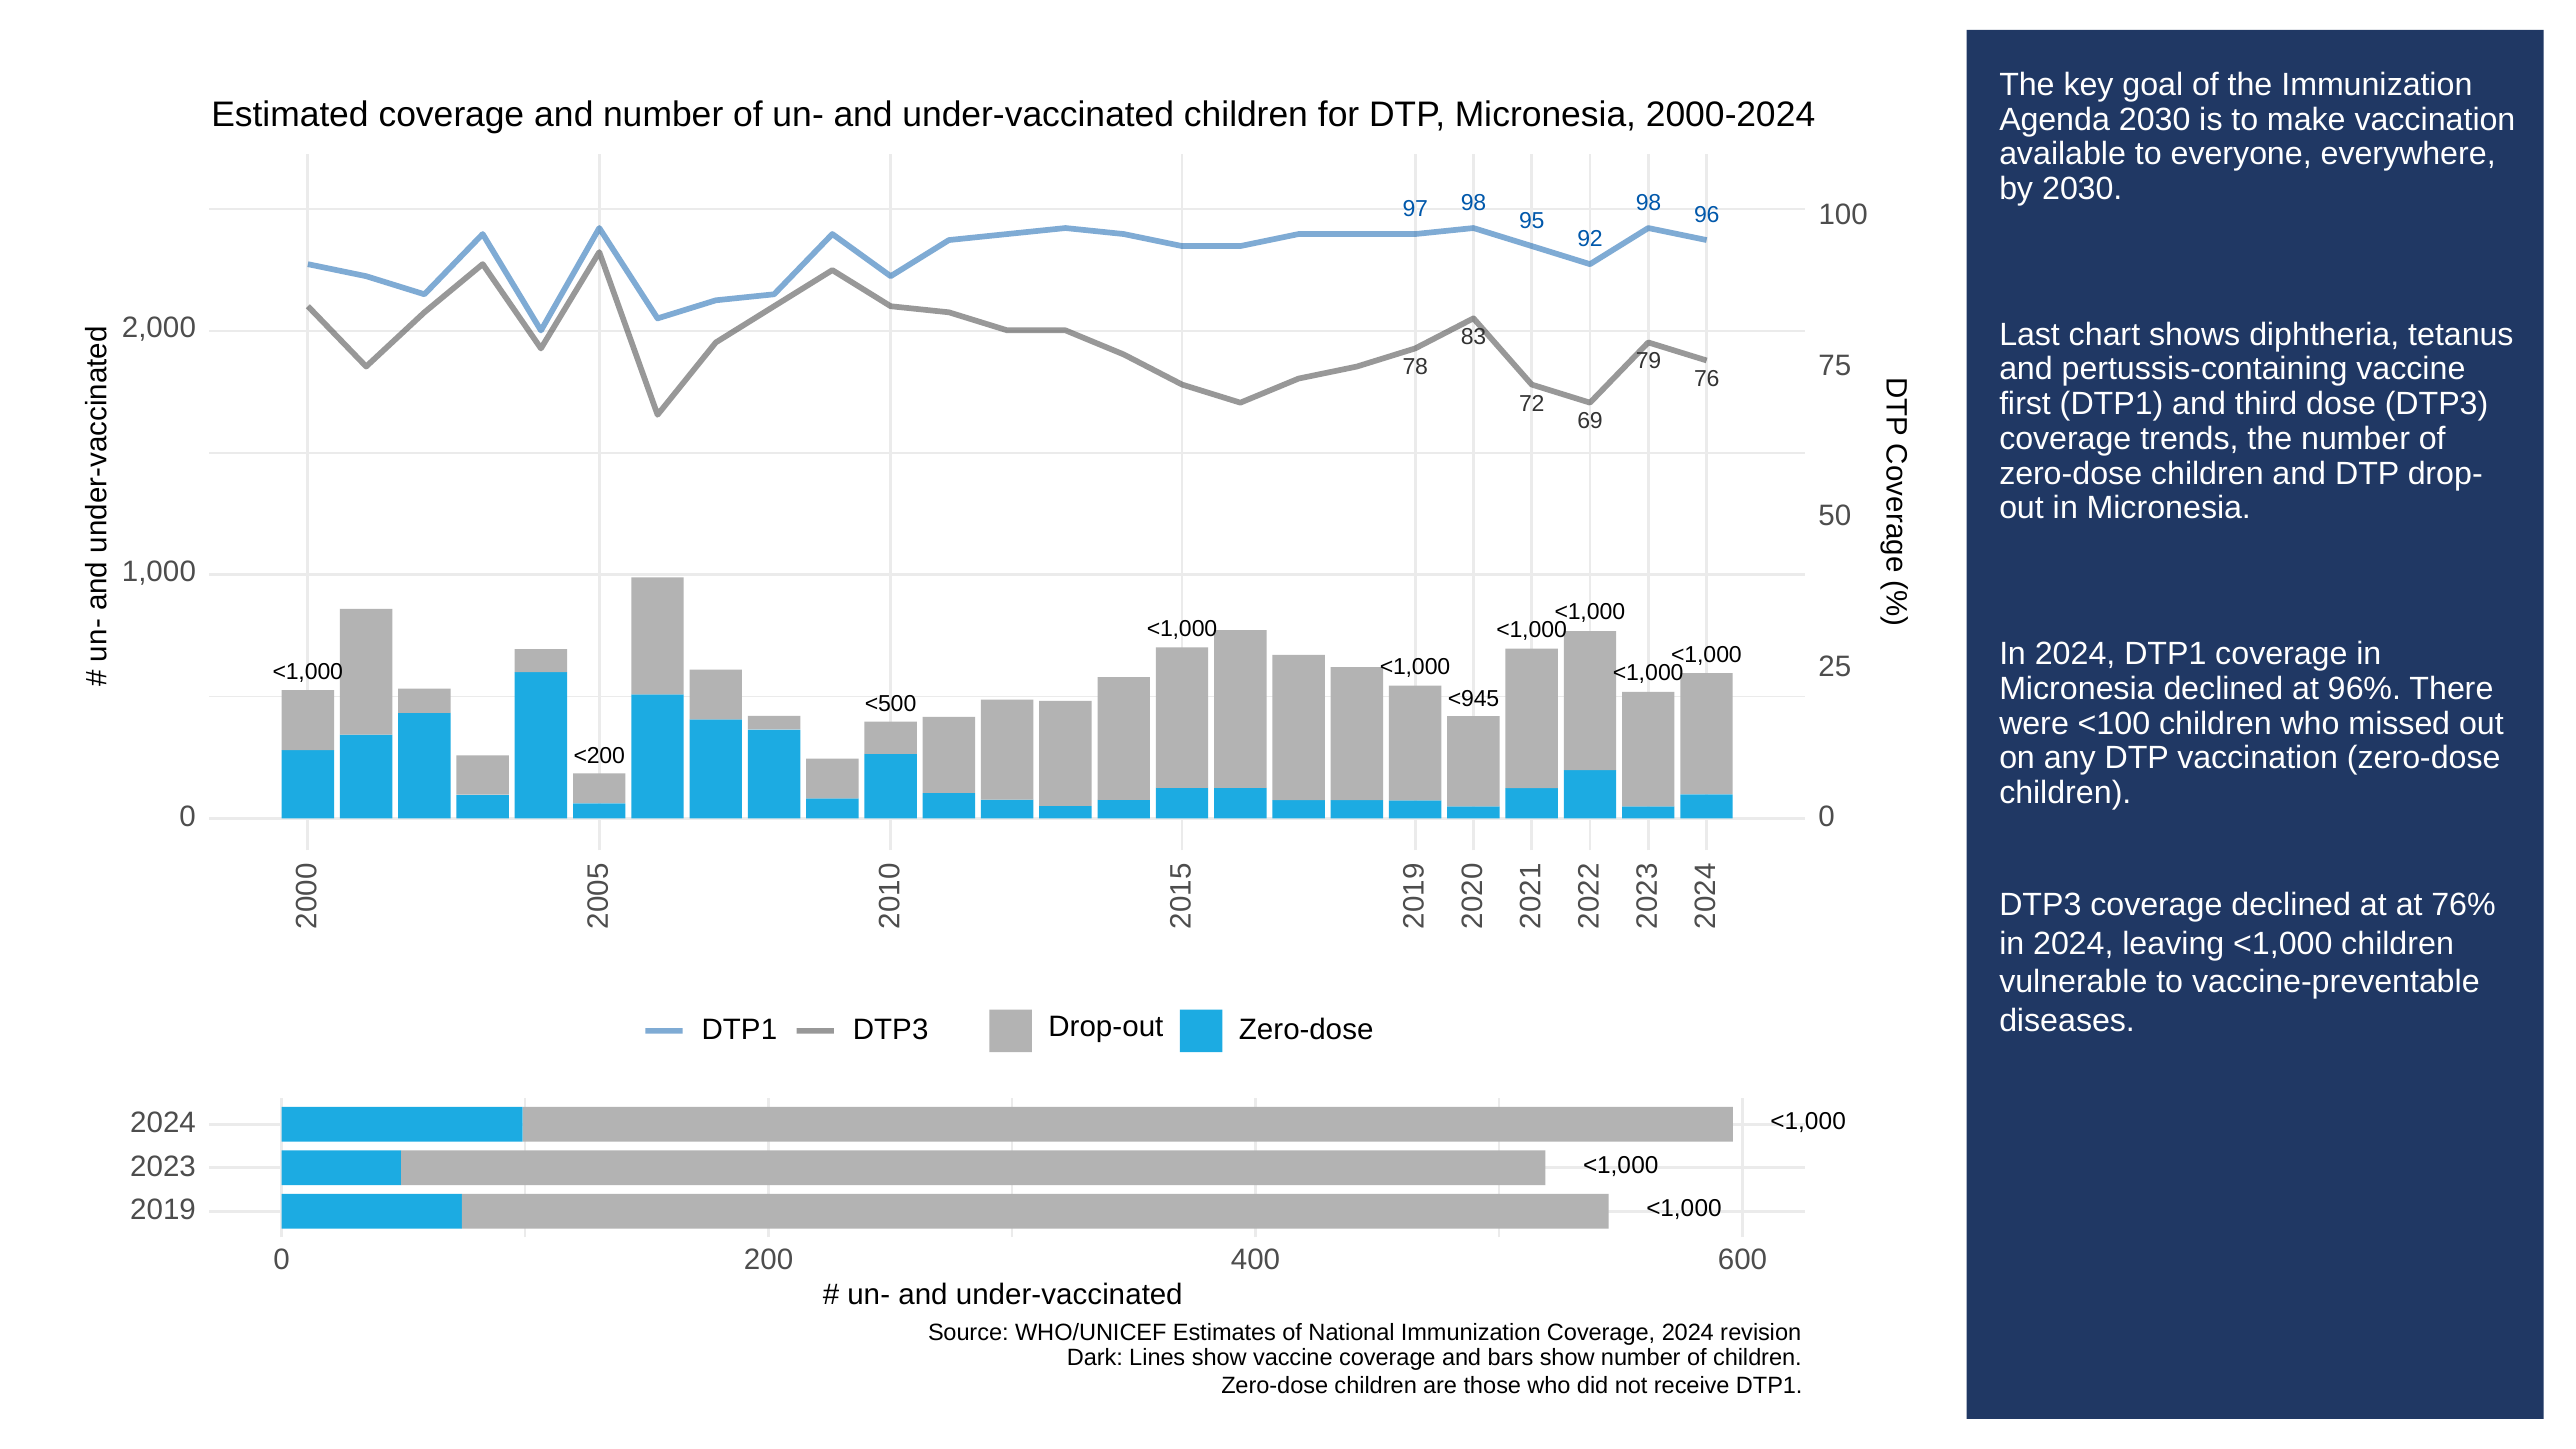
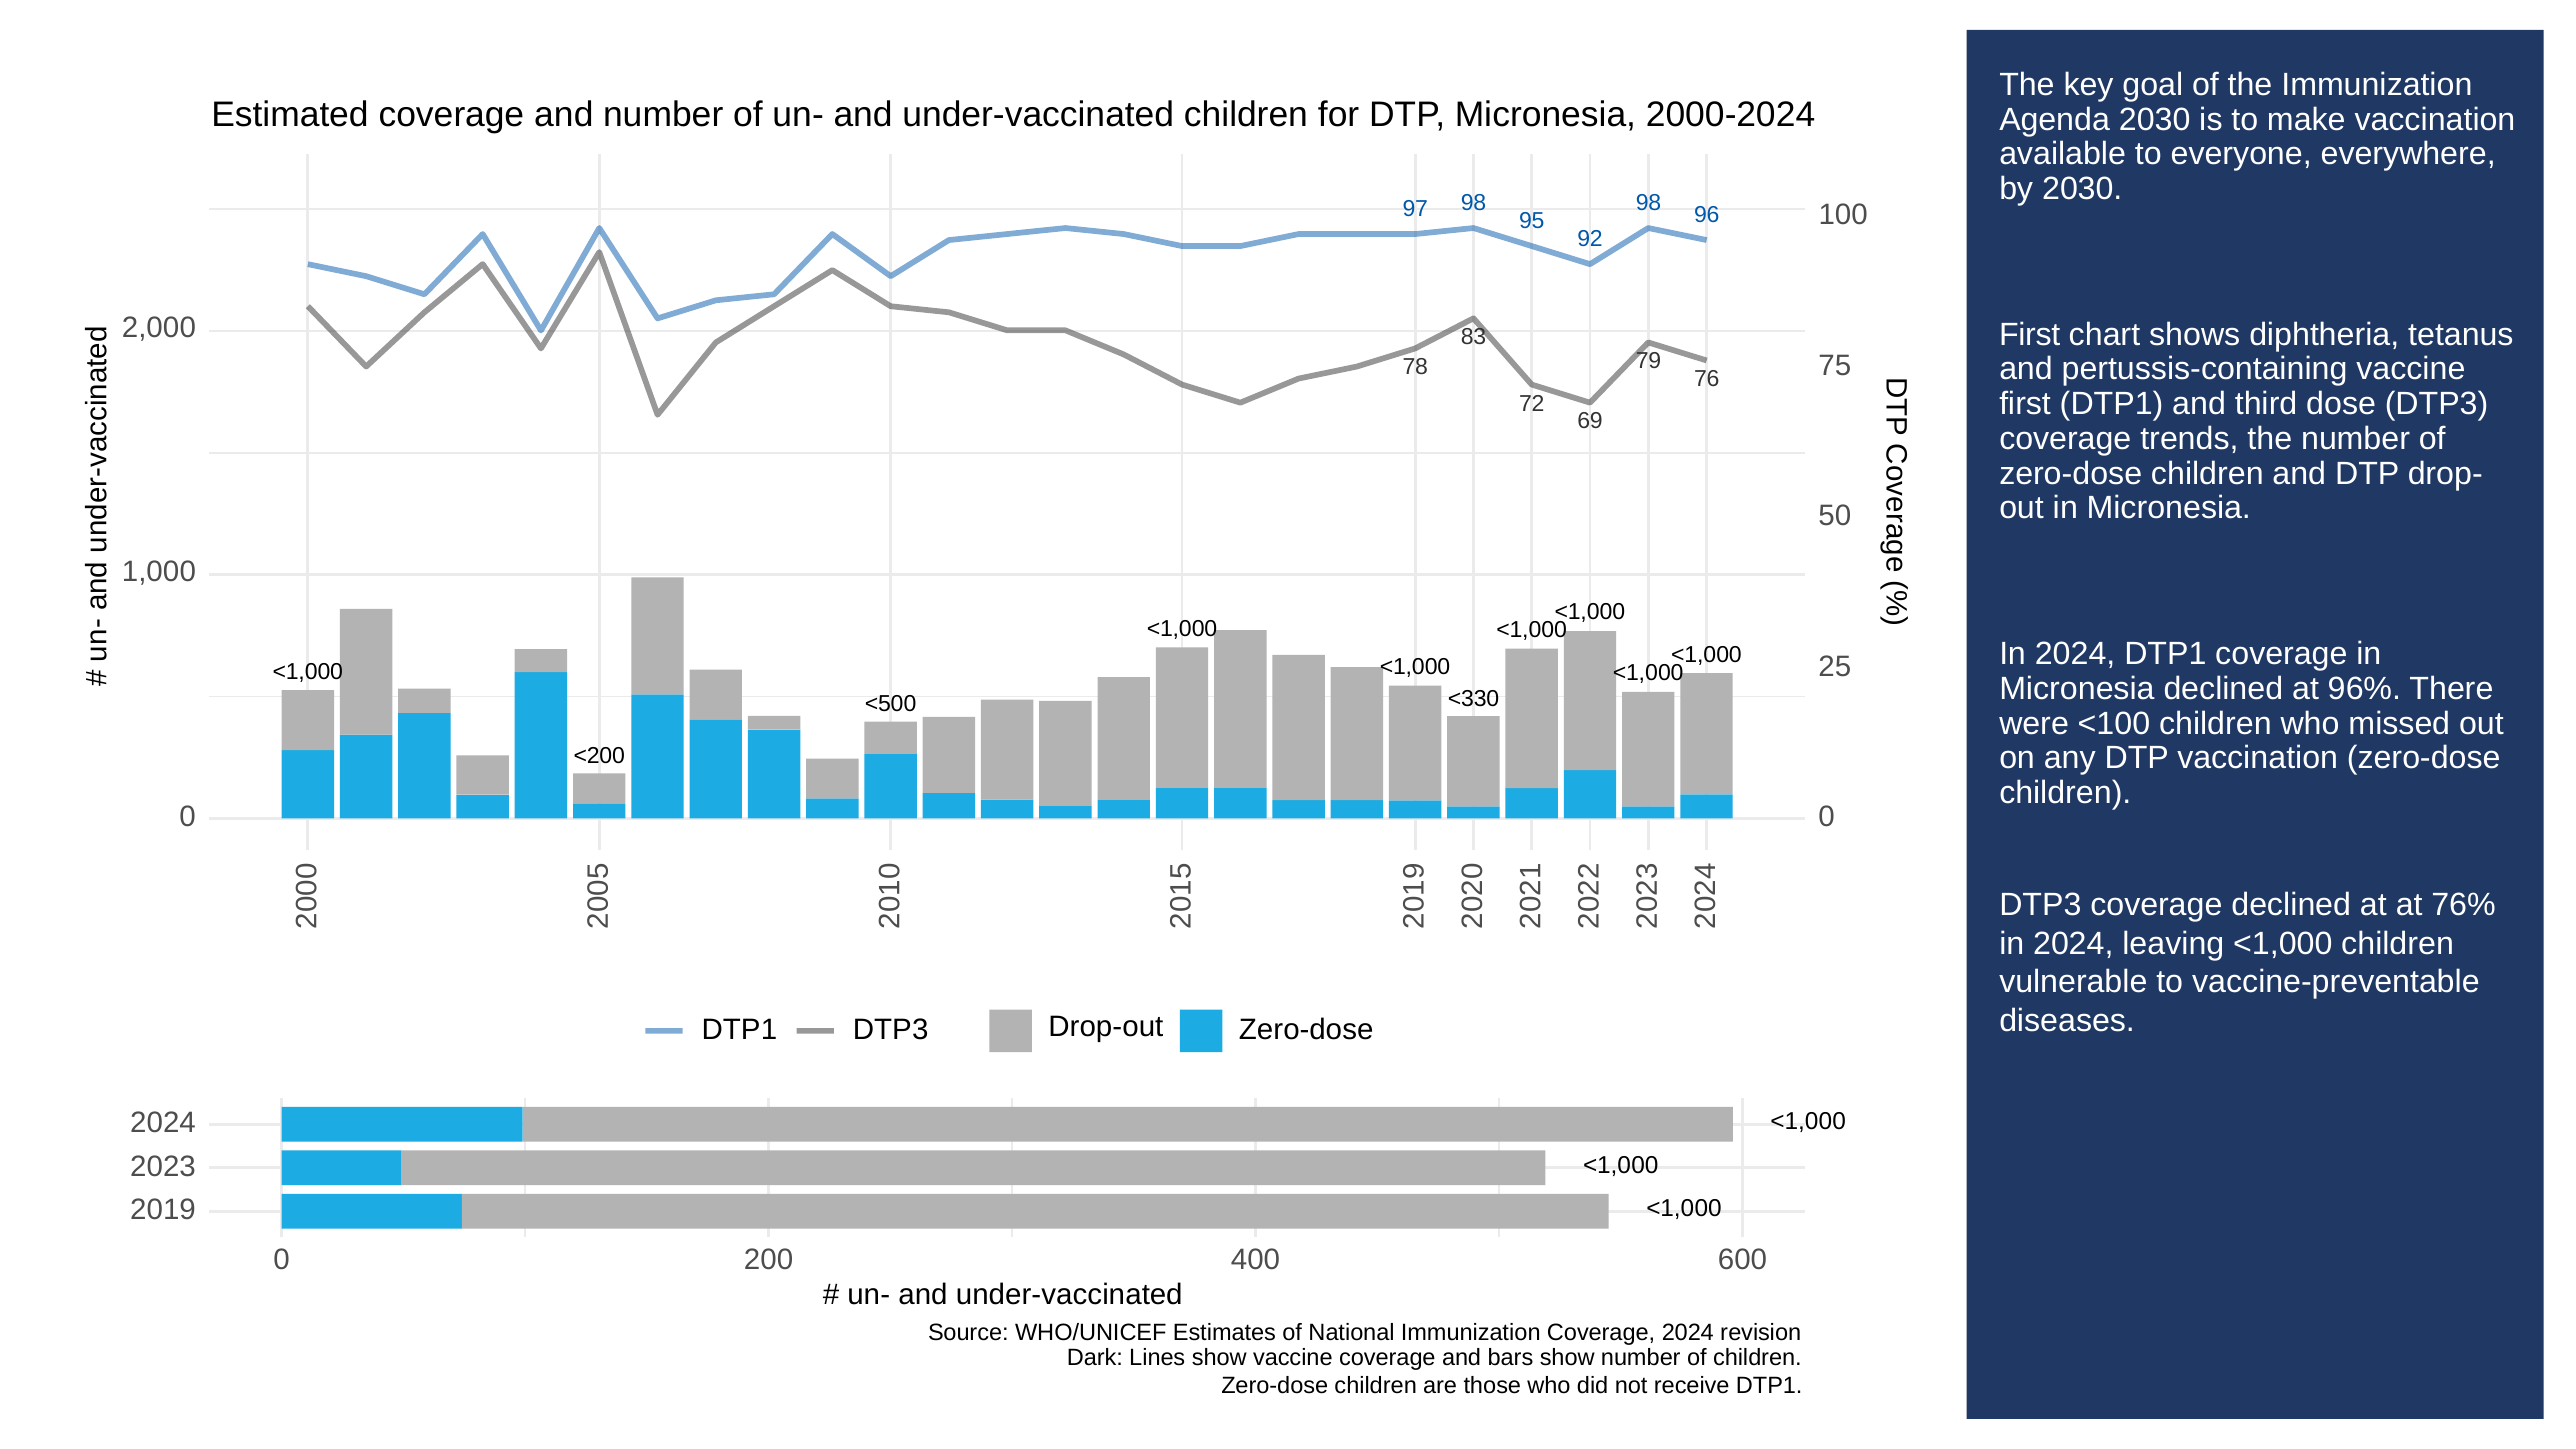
Last at (2030, 335): Last -> First
<945: <945 -> <330
